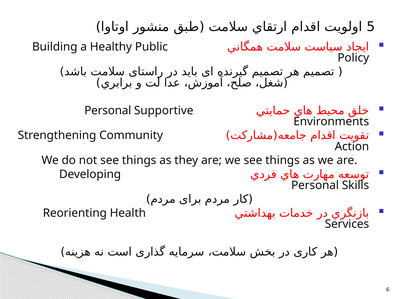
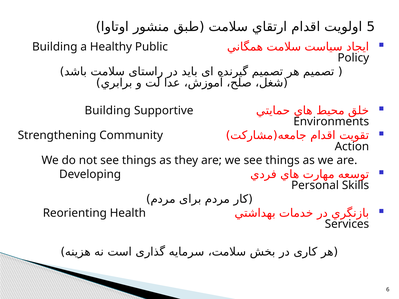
Personal at (108, 111): Personal -> Building
